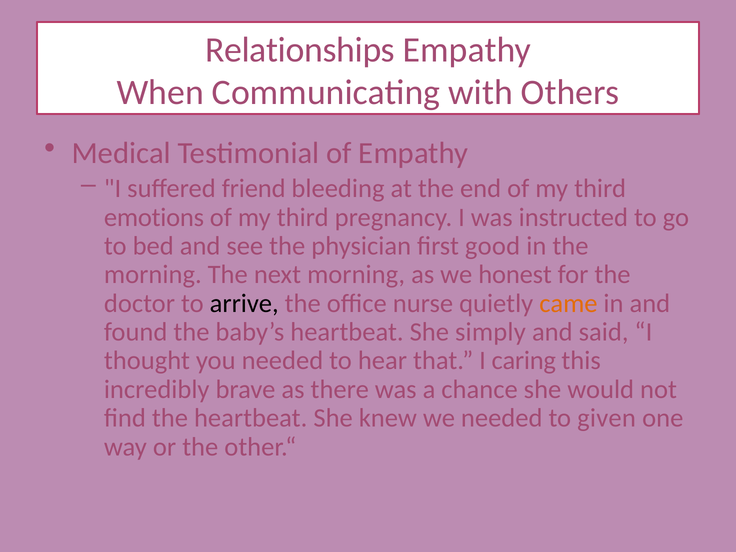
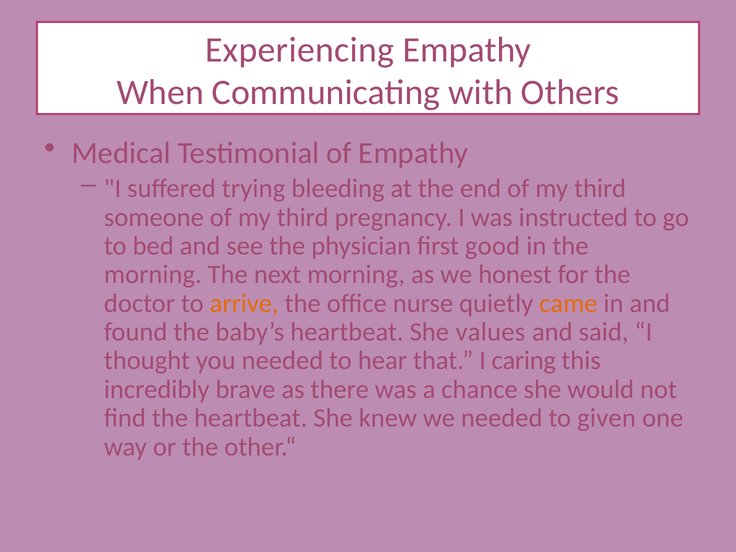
Relationships: Relationships -> Experiencing
friend: friend -> trying
emotions: emotions -> someone
arrive colour: black -> orange
simply: simply -> values
